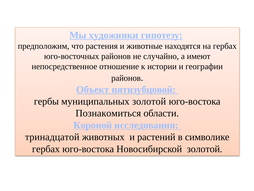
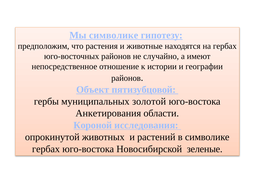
Мы художники: художники -> символике
Познакомиться: Познакомиться -> Анкетирования
тринадцатой: тринадцатой -> опрокинутой
Новосибирской золотой: золотой -> зеленые
